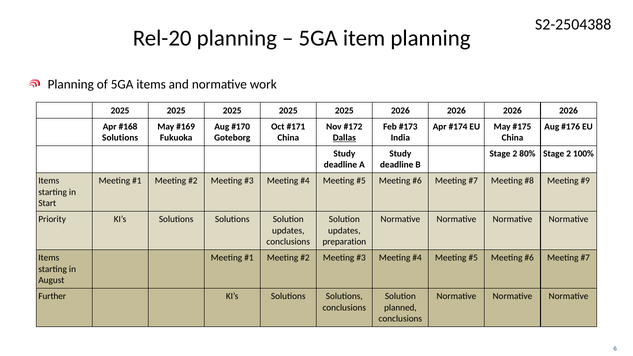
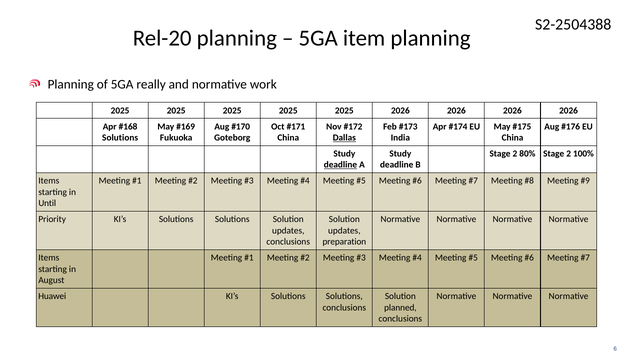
5GA items: items -> really
deadline at (340, 165) underline: none -> present
Start: Start -> Until
Further: Further -> Huawei
